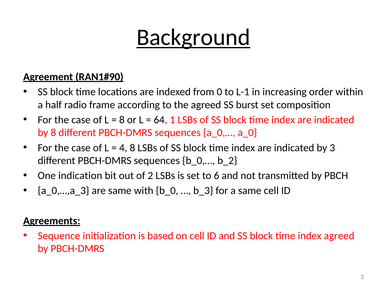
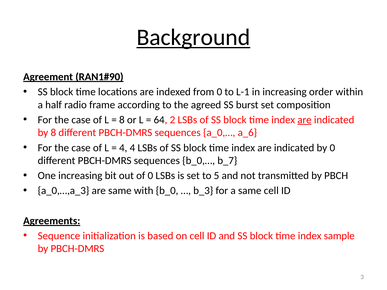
1: 1 -> 2
are at (305, 120) underline: none -> present
a_0: a_0 -> a_6
4 8: 8 -> 4
by 3: 3 -> 0
b_2: b_2 -> b_7
One indication: indication -> increasing
of 2: 2 -> 0
6: 6 -> 5
index agreed: agreed -> sample
